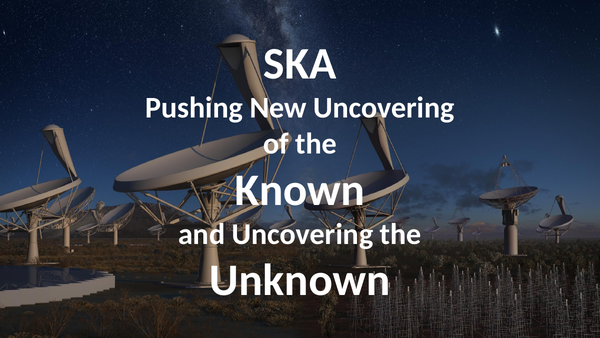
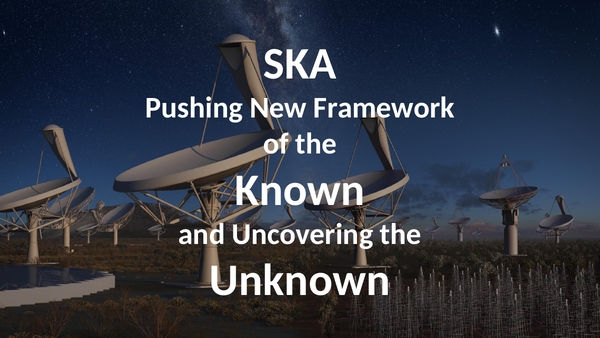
New Uncovering: Uncovering -> Framework
